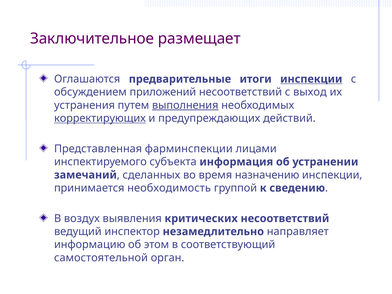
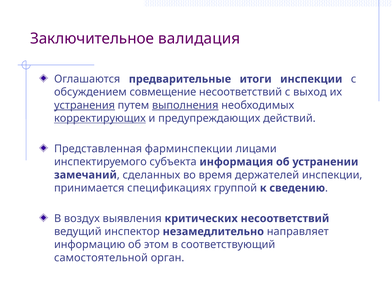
размещает: размещает -> валидация
инспекции at (311, 79) underline: present -> none
приложений: приложений -> совмещение
устранения underline: none -> present
назначению: назначению -> держателей
необходимость: необходимость -> спецификациях
